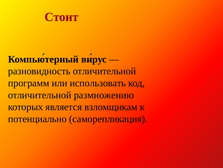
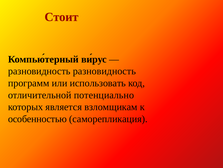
разновидность отличительной: отличительной -> разновидность
размножению: размножению -> потенциально
потенциально: потенциально -> особенностью
